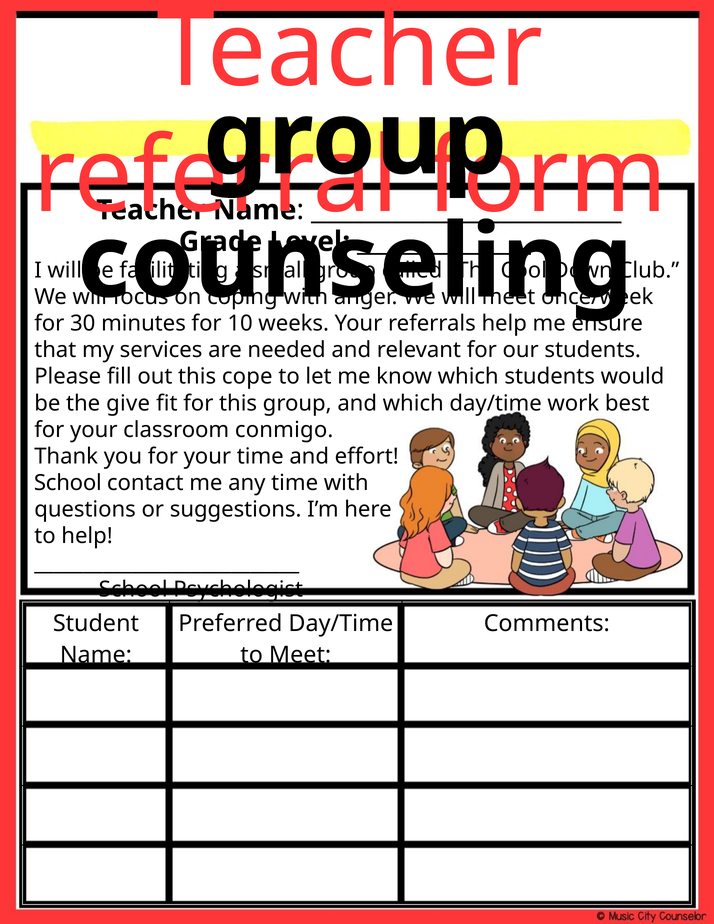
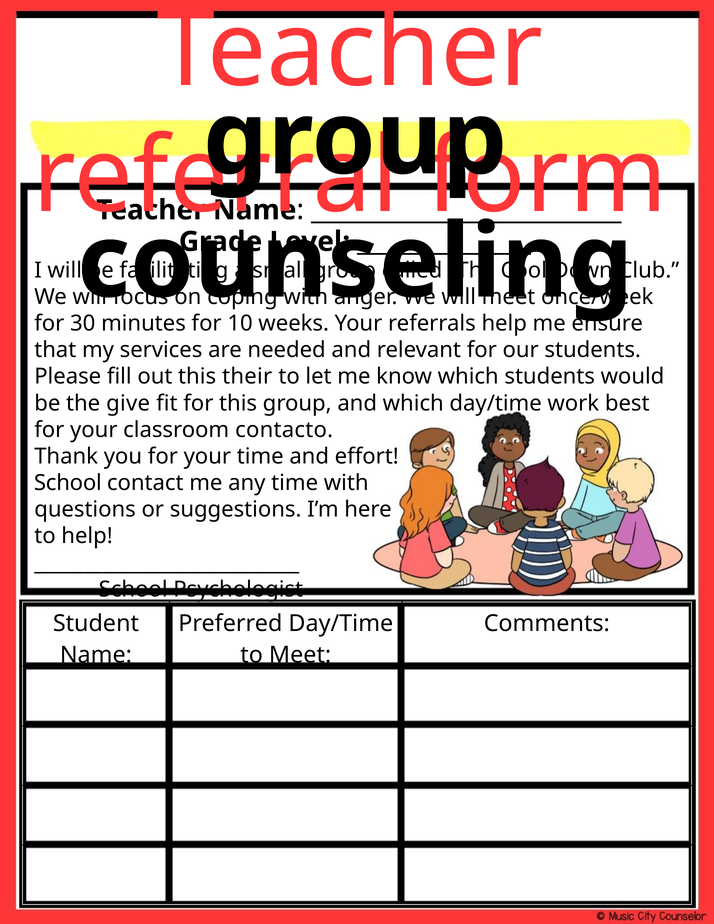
cope: cope -> their
conmigo: conmigo -> contacto
